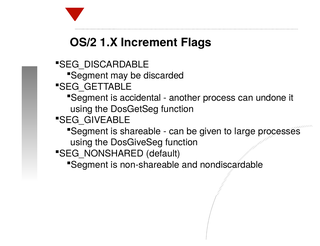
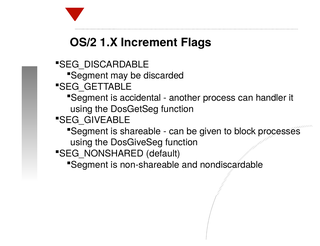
undone: undone -> handler
large: large -> block
